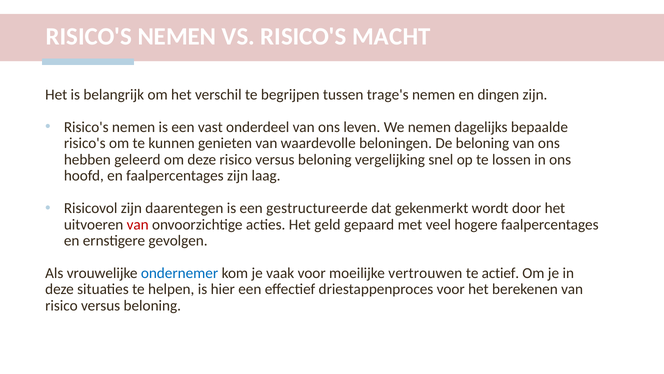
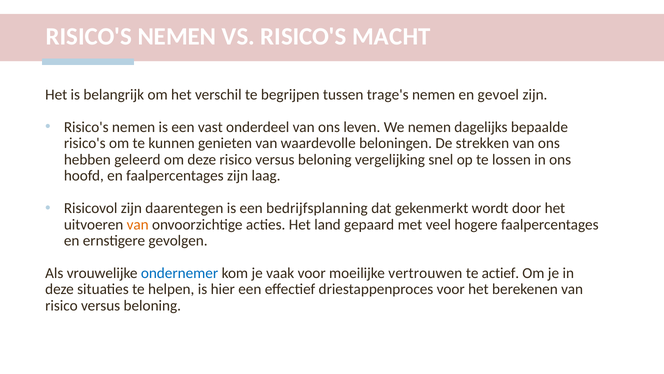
dingen: dingen -> gevoel
De beloning: beloning -> strekken
gestructureerde: gestructureerde -> bedrijfsplanning
van at (138, 224) colour: red -> orange
geld: geld -> land
